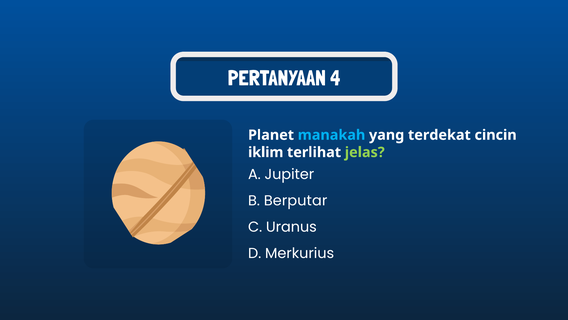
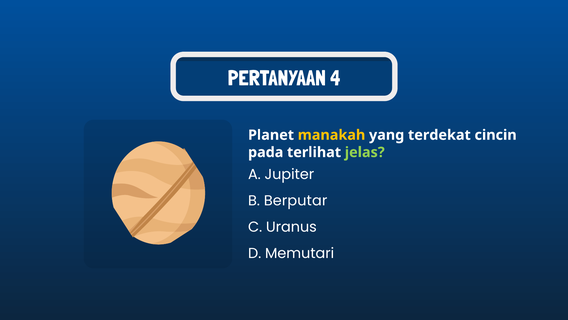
manakah colour: light blue -> yellow
iklim: iklim -> pada
Merkurius: Merkurius -> Memutari
